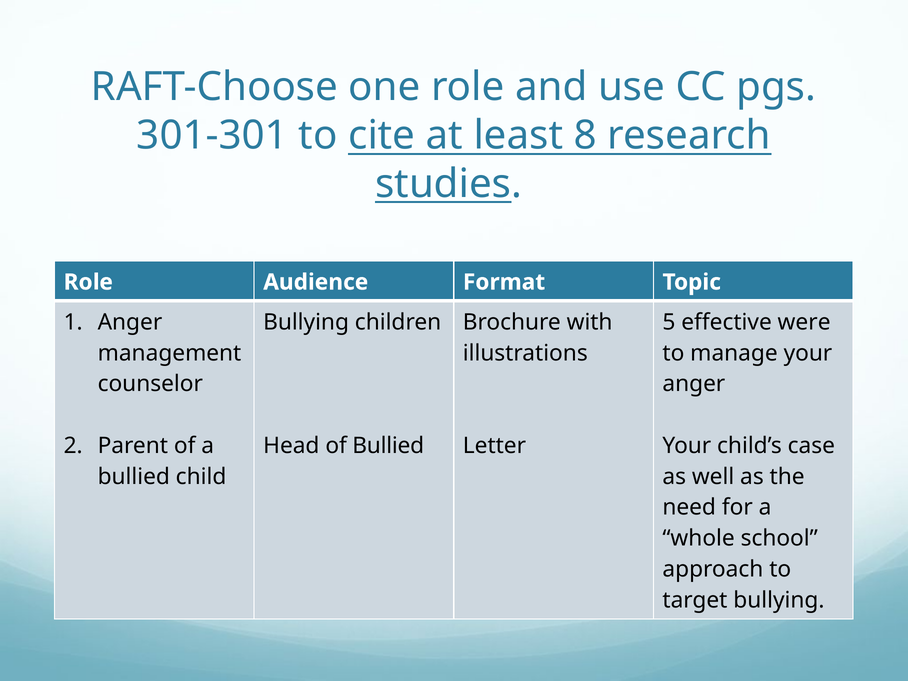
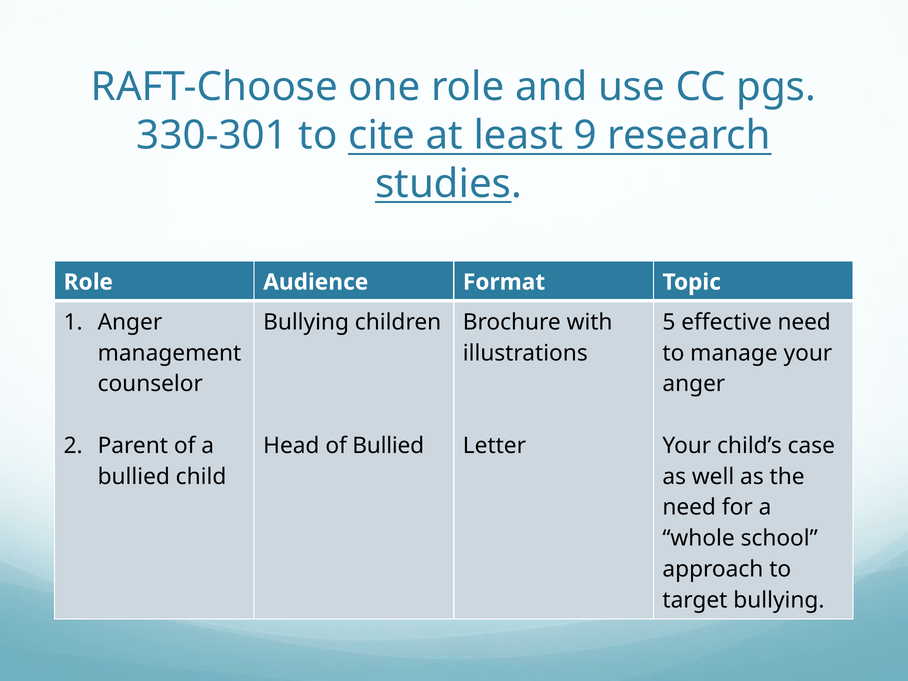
301-301: 301-301 -> 330-301
8: 8 -> 9
effective were: were -> need
